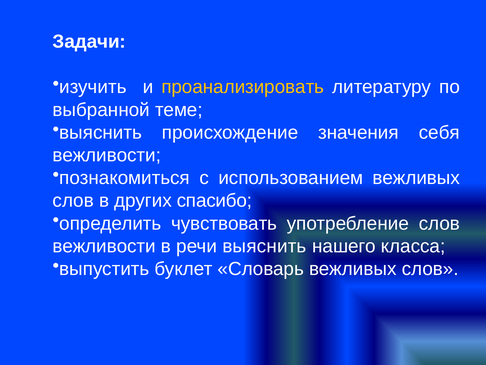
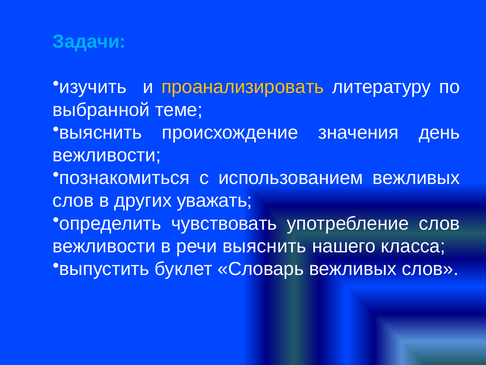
Задачи colour: white -> light blue
себя: себя -> день
спасибо: спасибо -> уважать
